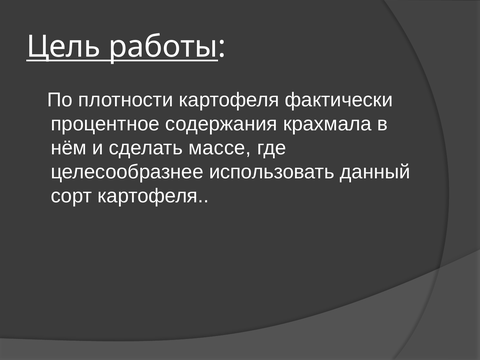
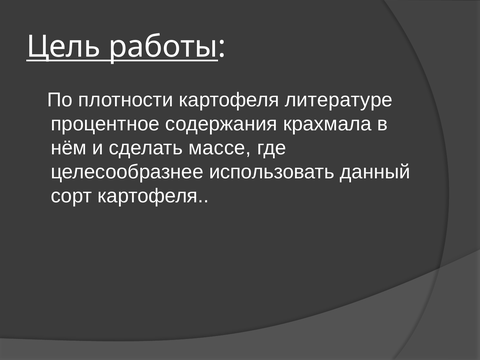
фактически: фактически -> литературе
